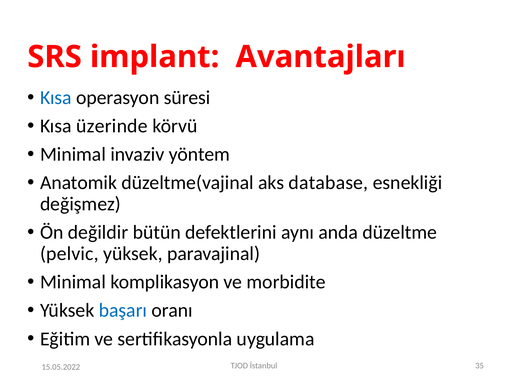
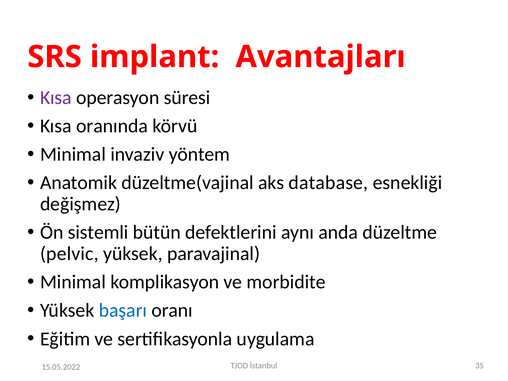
Kısa at (56, 98) colour: blue -> purple
üzerinde: üzerinde -> oranında
değildir: değildir -> sistemli
